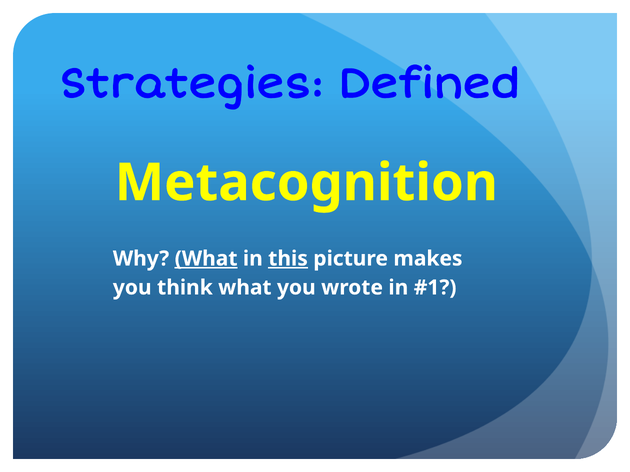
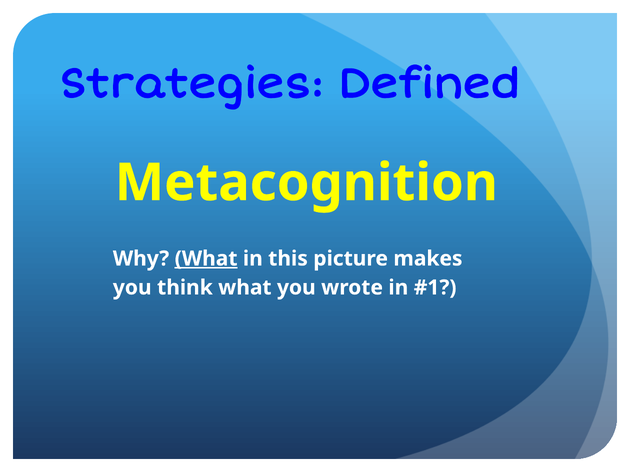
this underline: present -> none
